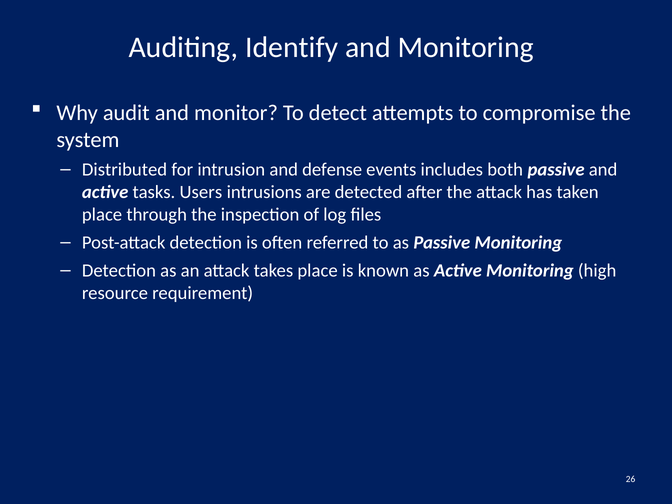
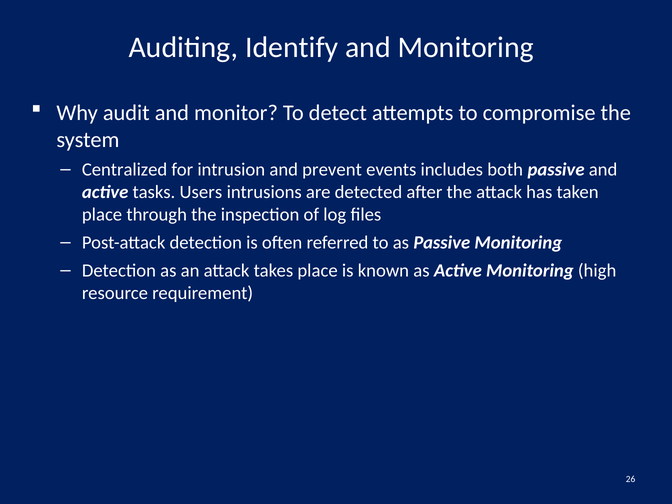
Distributed: Distributed -> Centralized
defense: defense -> prevent
